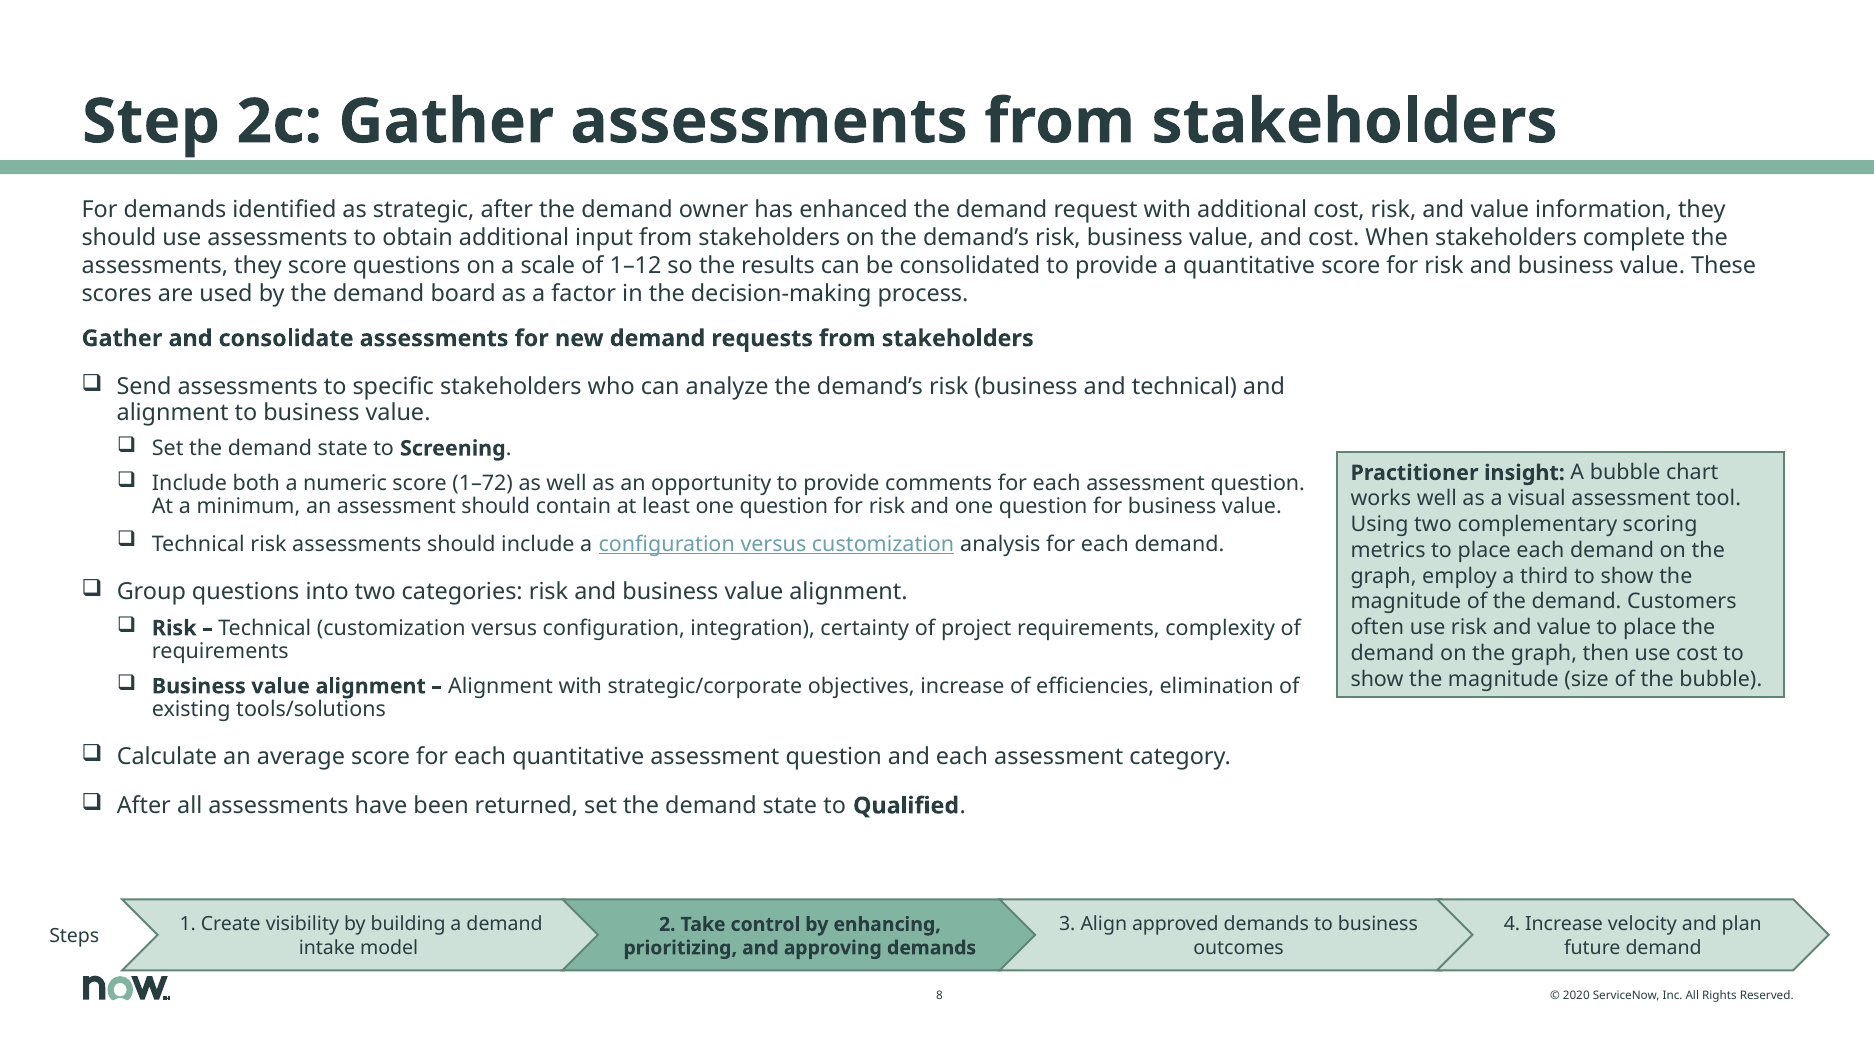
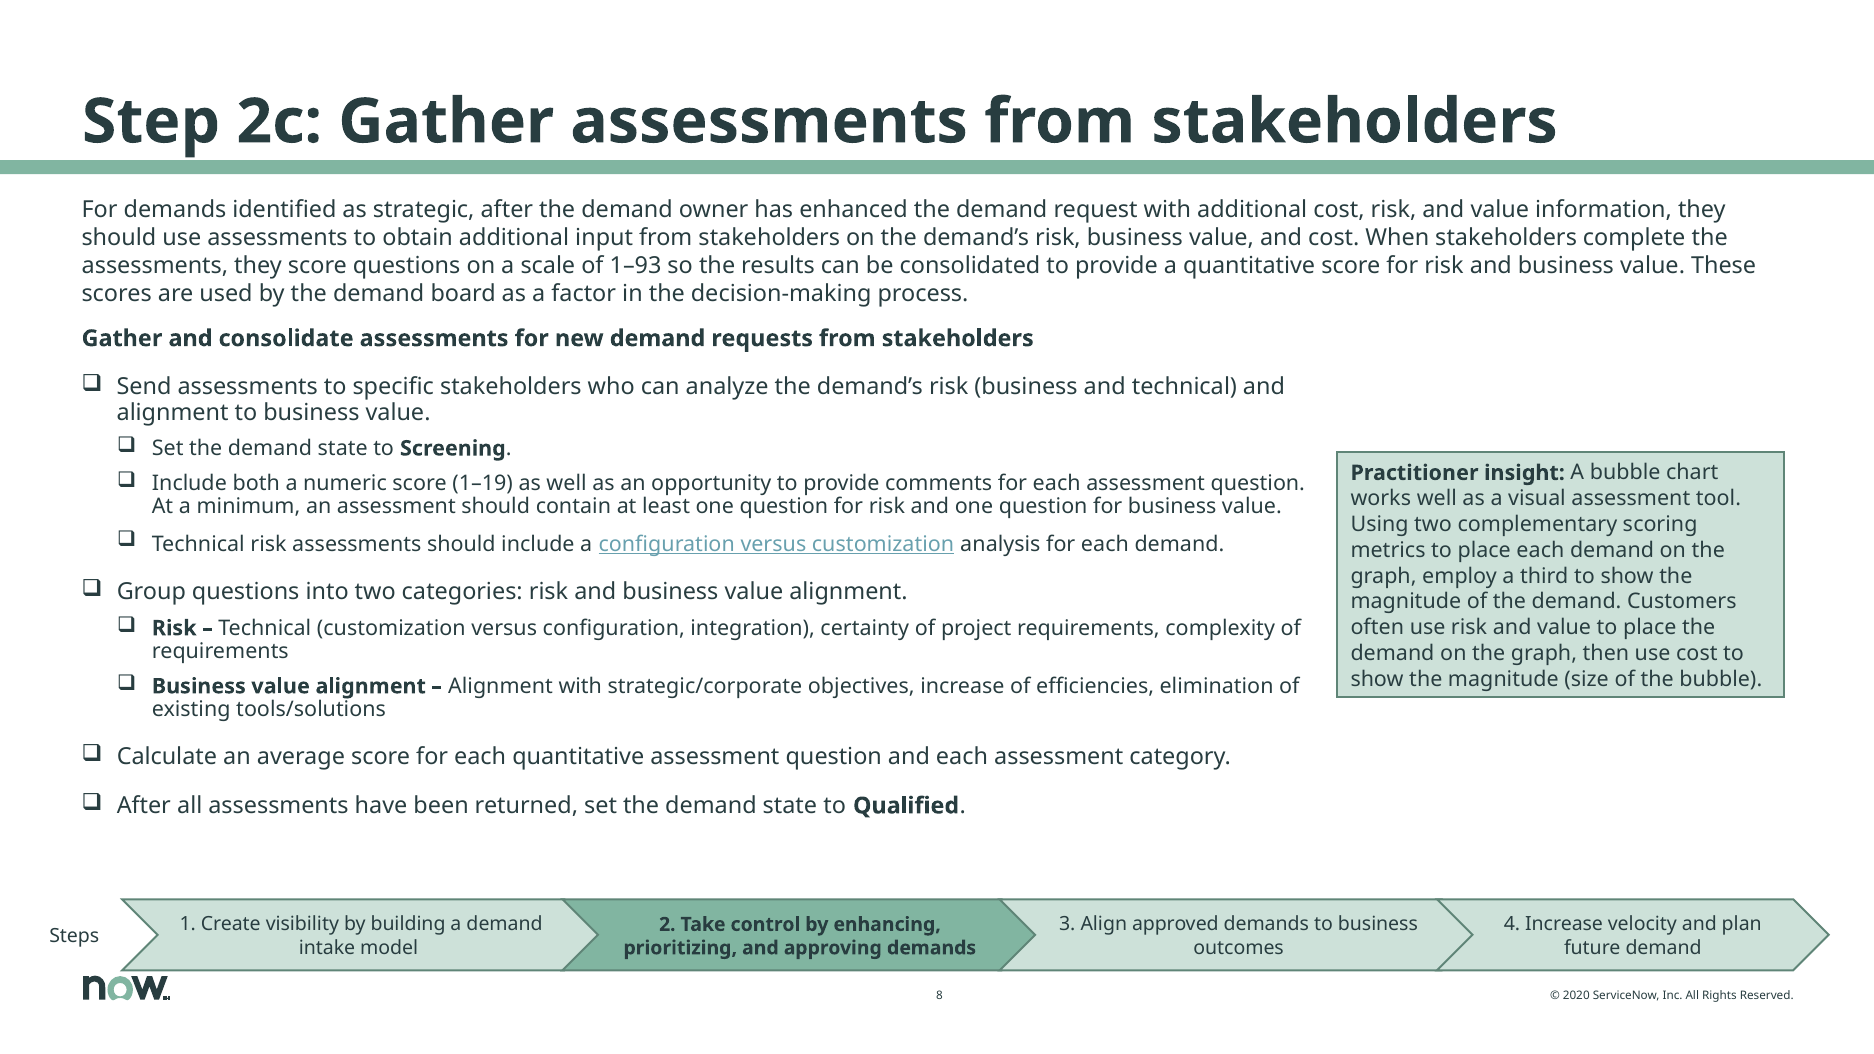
1–12: 1–12 -> 1–93
1–72: 1–72 -> 1–19
